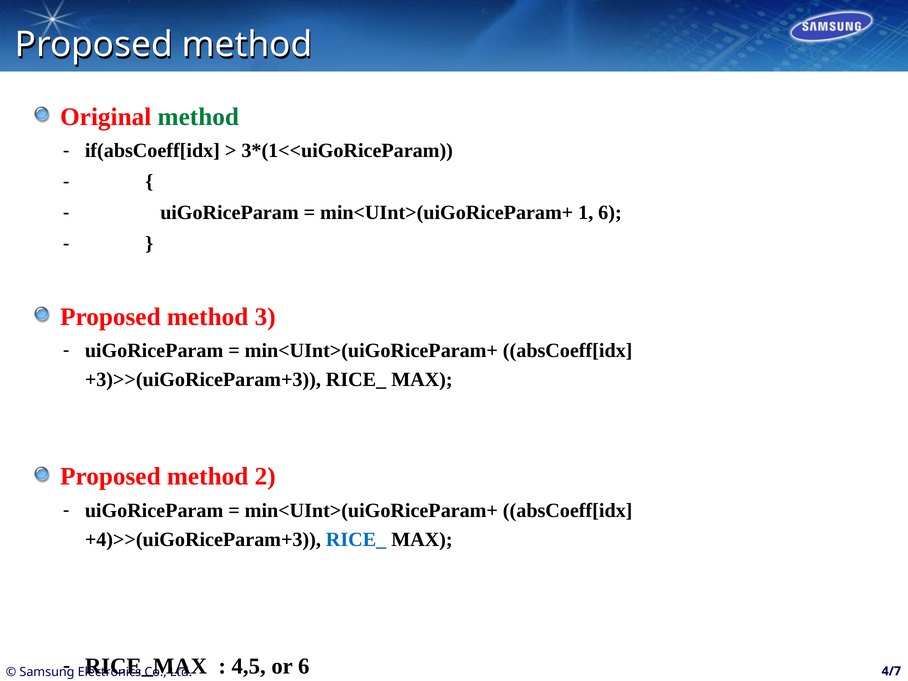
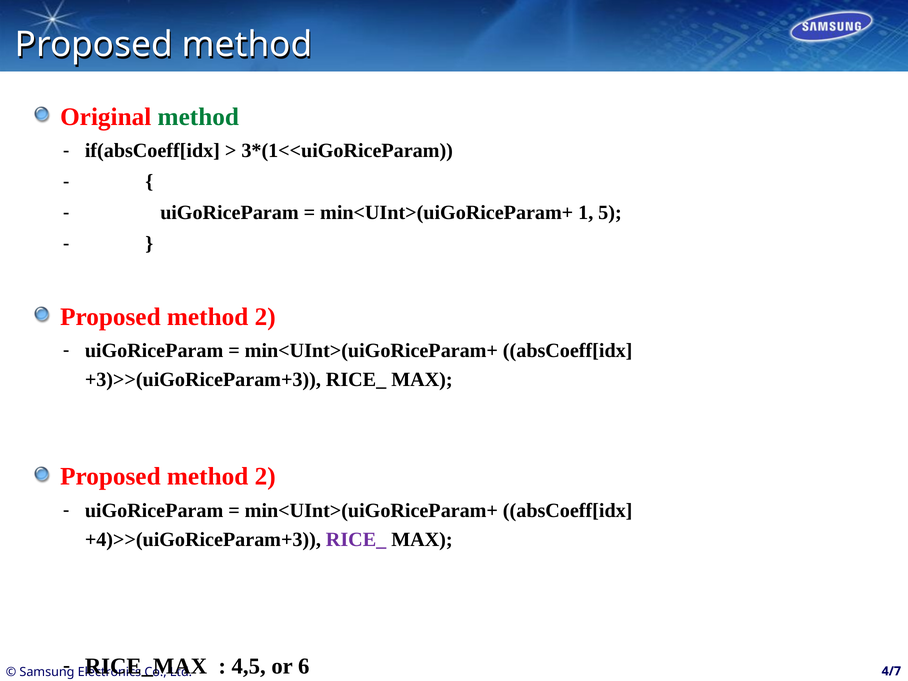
1 6: 6 -> 5
3 at (265, 317): 3 -> 2
RICE_ at (356, 539) colour: blue -> purple
